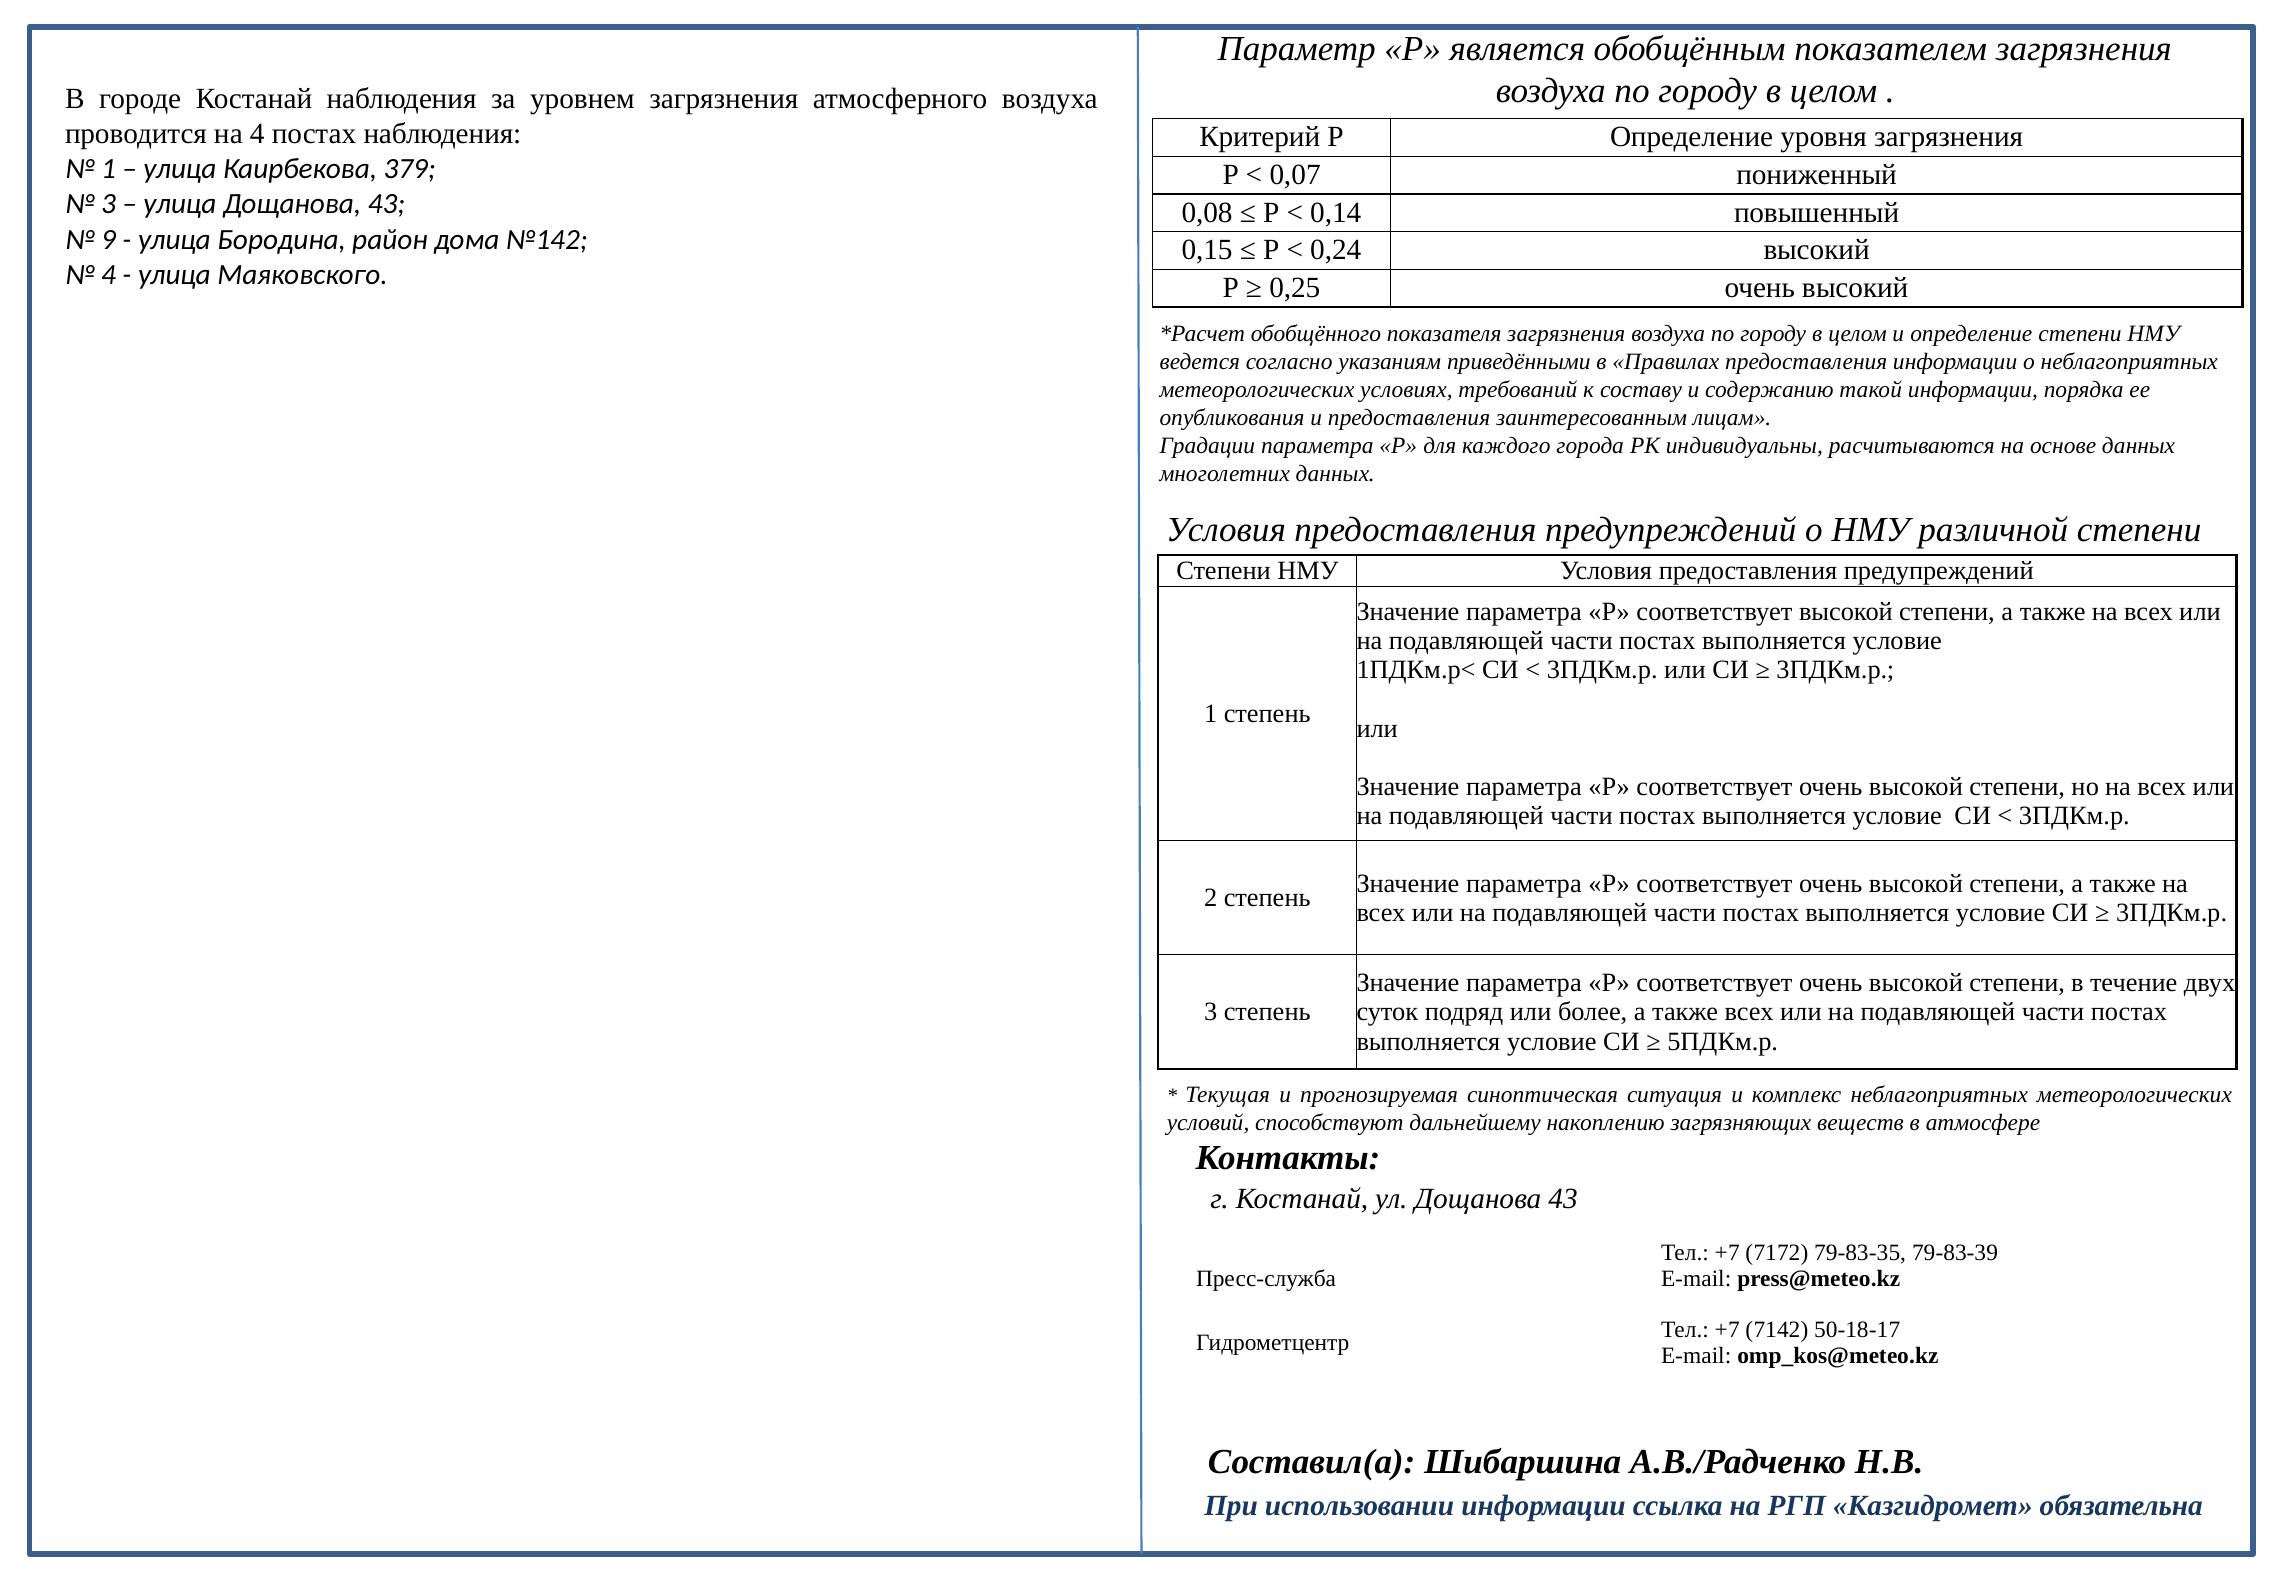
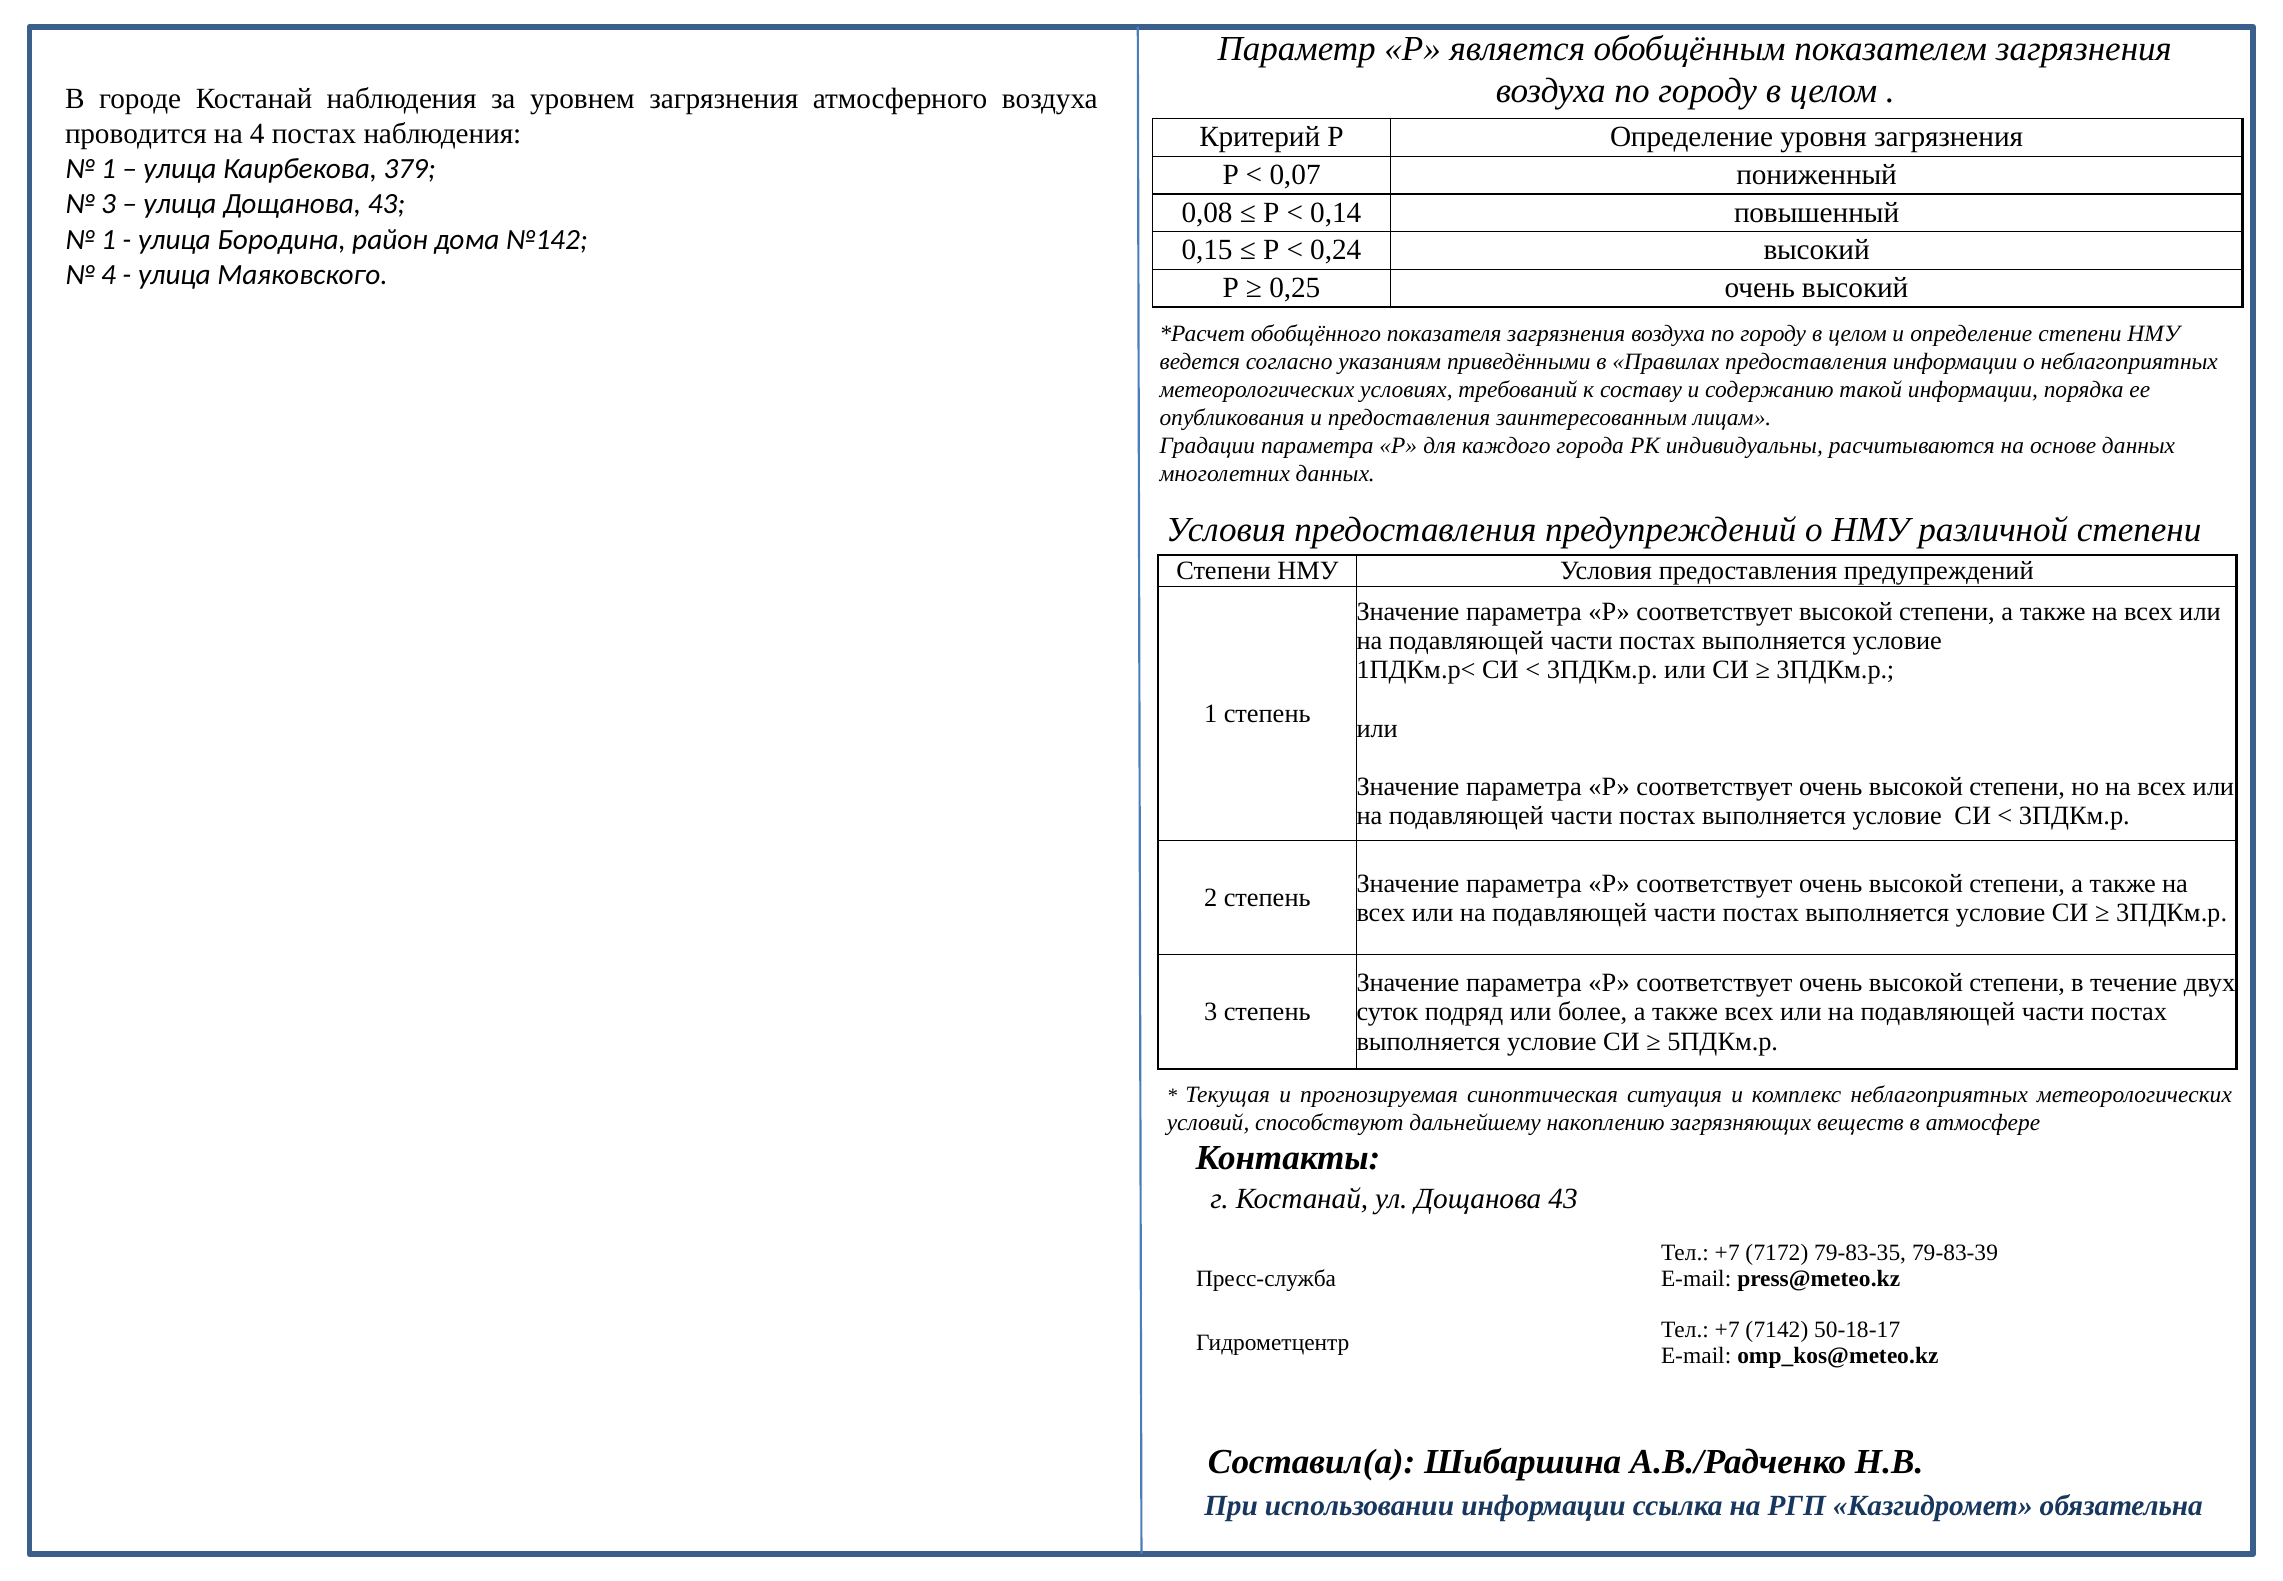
9 at (109, 239): 9 -> 1
